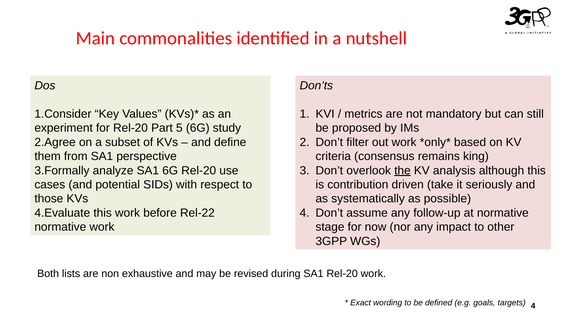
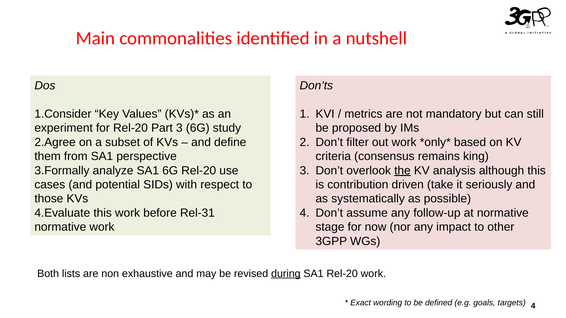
Part 5: 5 -> 3
Rel-22: Rel-22 -> Rel-31
during underline: none -> present
